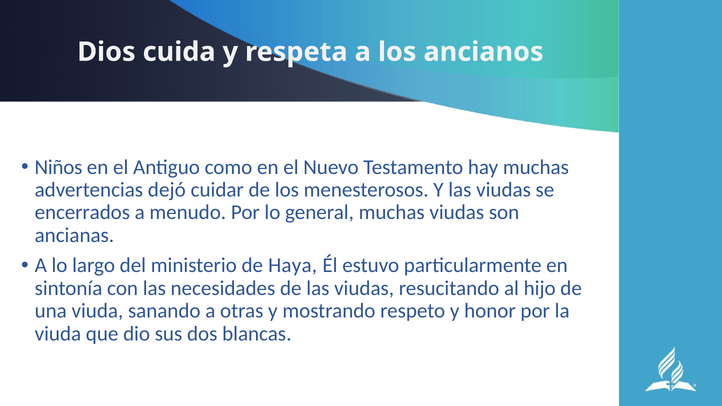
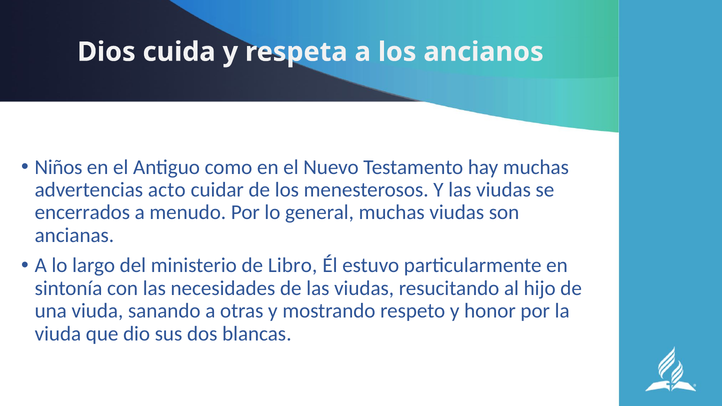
dejó: dejó -> acto
Haya: Haya -> Libro
